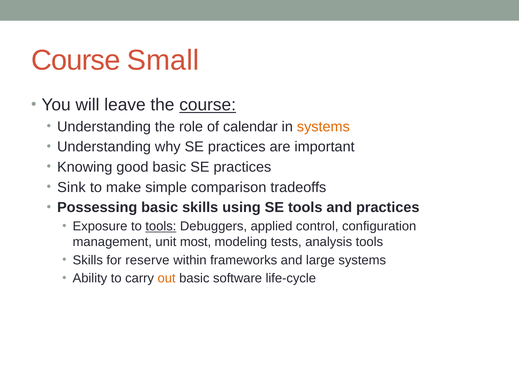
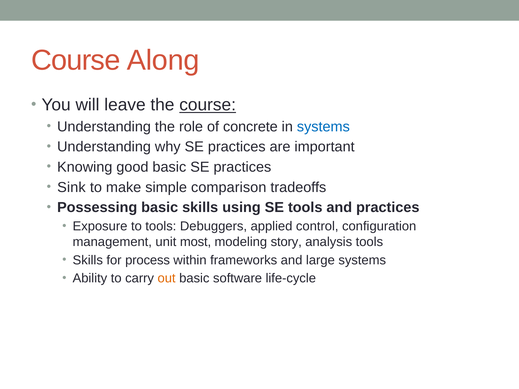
Small: Small -> Along
calendar: calendar -> concrete
systems at (323, 127) colour: orange -> blue
tools at (161, 227) underline: present -> none
tests: tests -> story
reserve: reserve -> process
